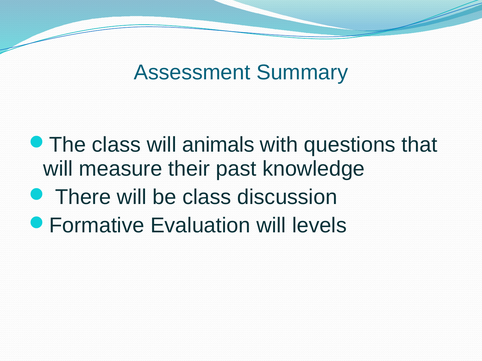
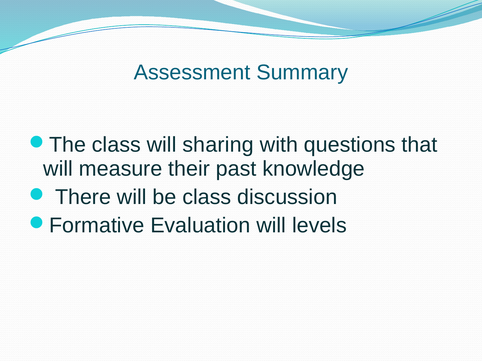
animals: animals -> sharing
